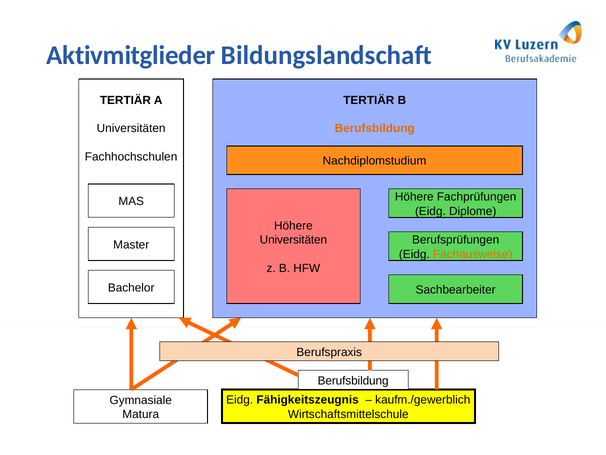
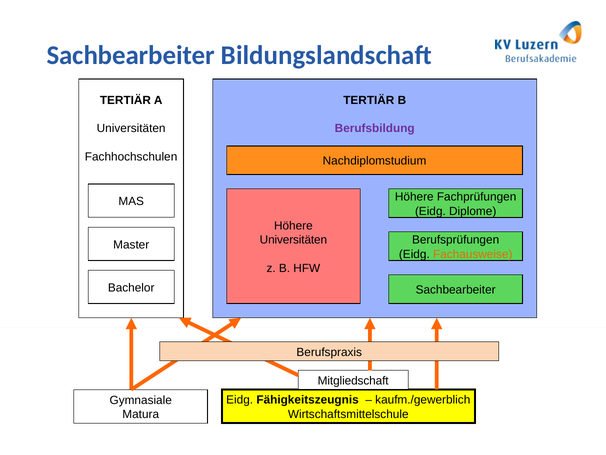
Aktivmitglieder at (131, 55): Aktivmitglieder -> Sachbearbeiter
Berufsbildung at (375, 128) colour: orange -> purple
Berufsbildung at (353, 380): Berufsbildung -> Mitgliedschaft
